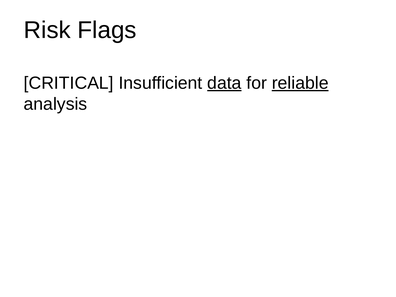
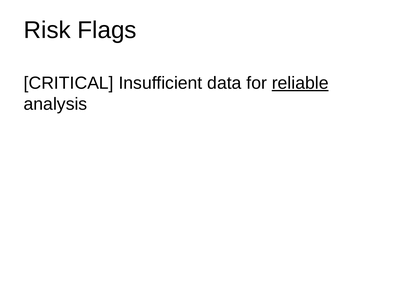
data underline: present -> none
